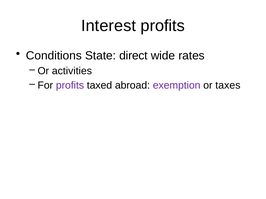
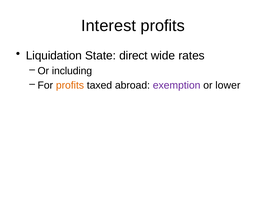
Conditions: Conditions -> Liquidation
activities: activities -> including
profits at (70, 86) colour: purple -> orange
taxes: taxes -> lower
